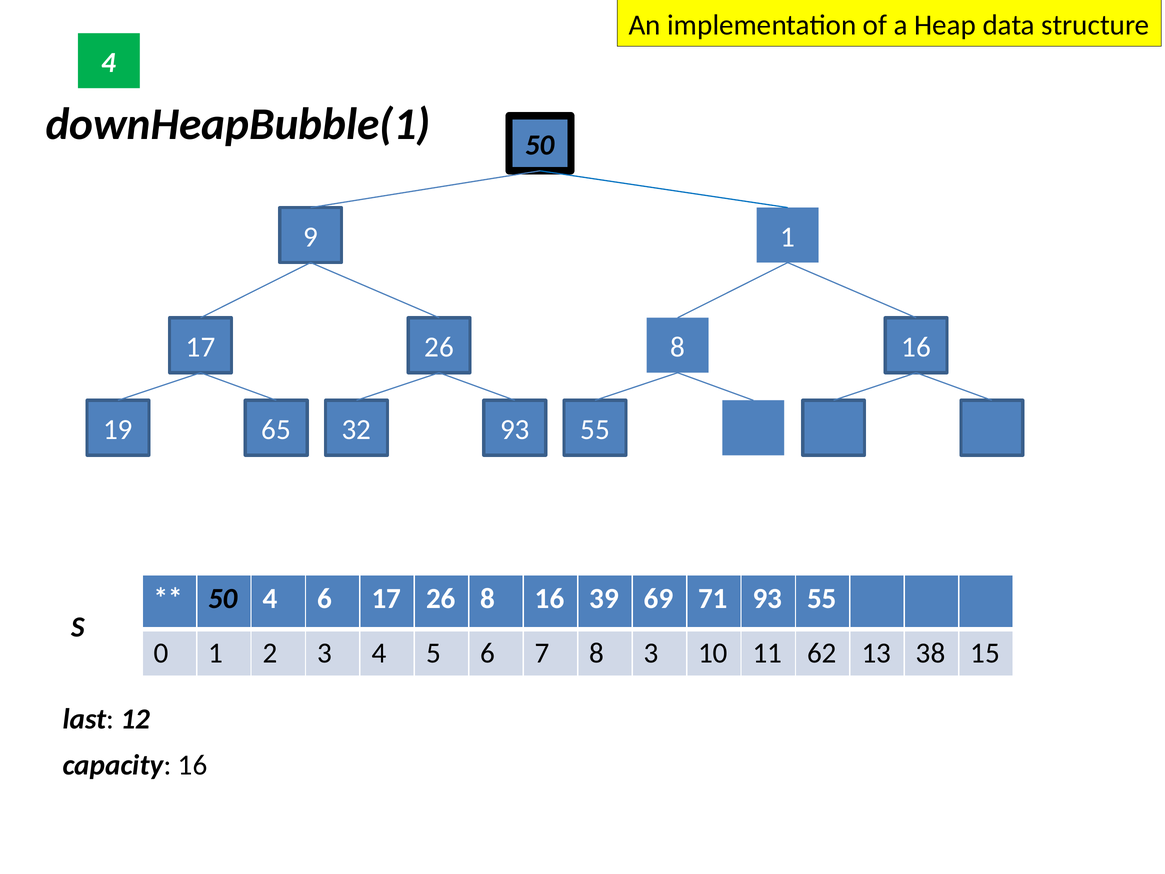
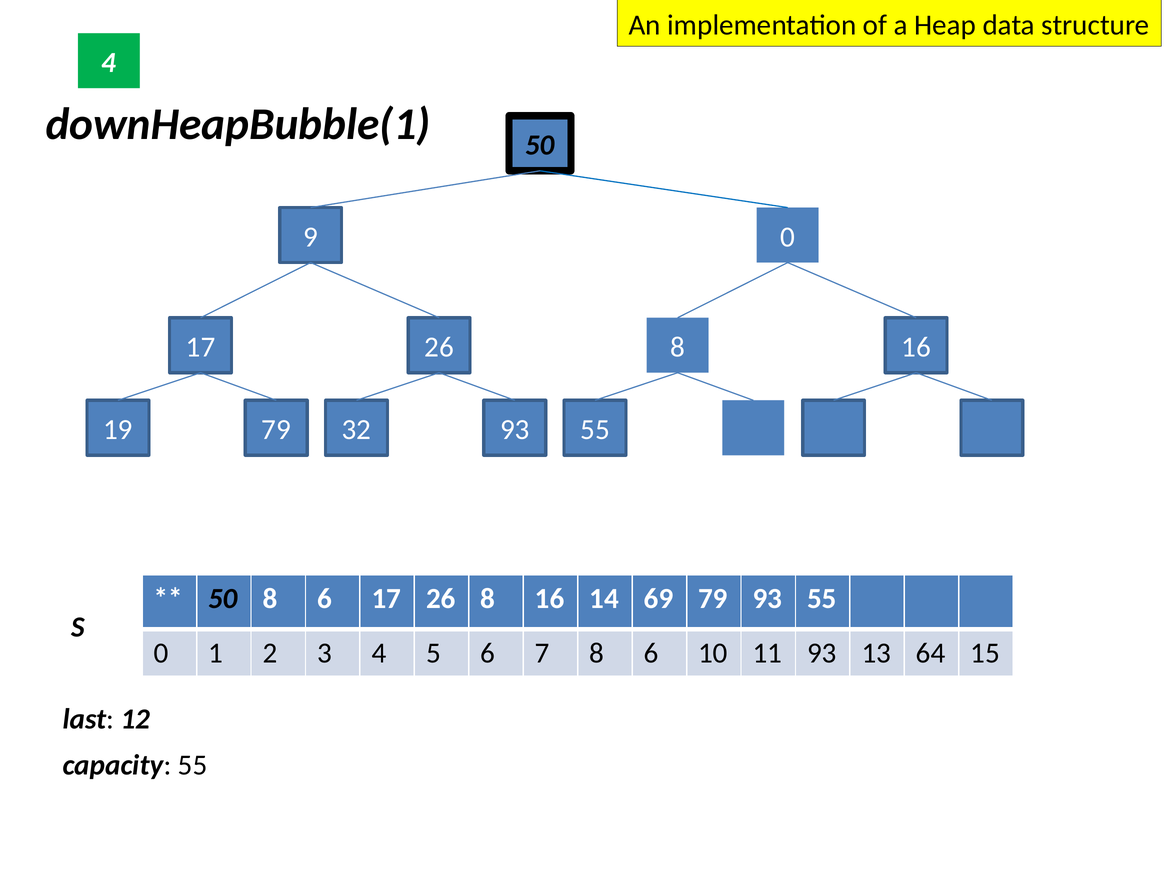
9 1: 1 -> 0
19 65: 65 -> 79
50 4: 4 -> 8
39: 39 -> 14
69 71: 71 -> 79
7 8 3: 3 -> 6
11 62: 62 -> 93
38: 38 -> 64
capacity 16: 16 -> 55
